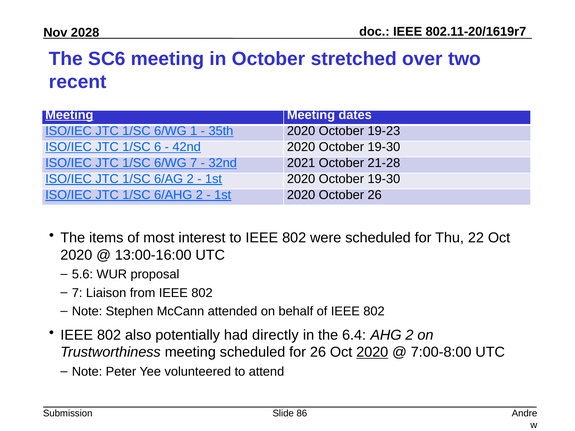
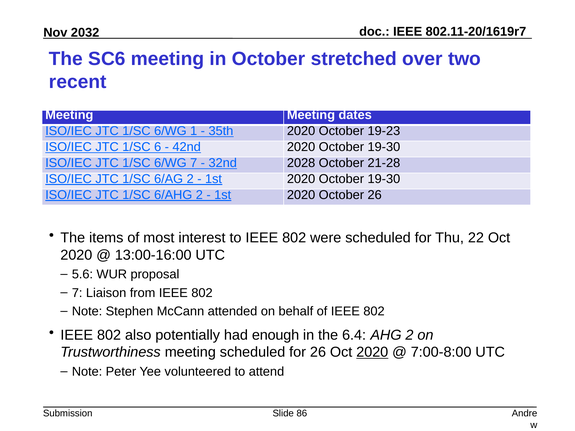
2028: 2028 -> 2032
Meeting at (69, 115) underline: present -> none
2021: 2021 -> 2028
directly: directly -> enough
